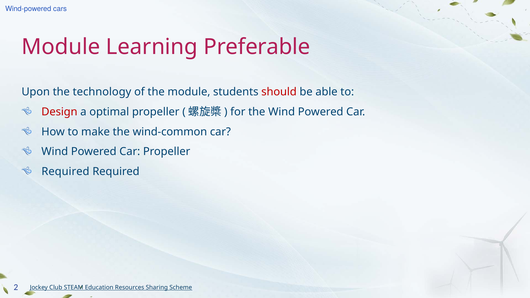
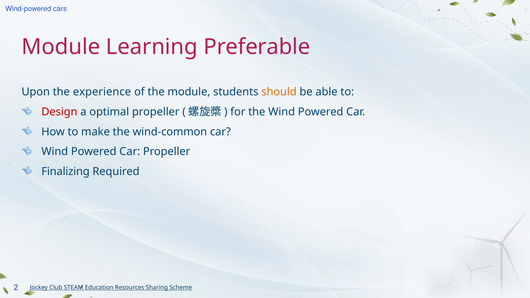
technology: technology -> experience
should colour: red -> orange
Required at (65, 172): Required -> Finalizing
